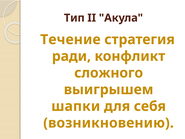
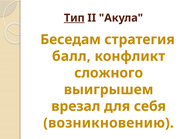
Тип underline: none -> present
Течение: Течение -> Беседам
ради: ради -> балл
шапки: шапки -> врезал
